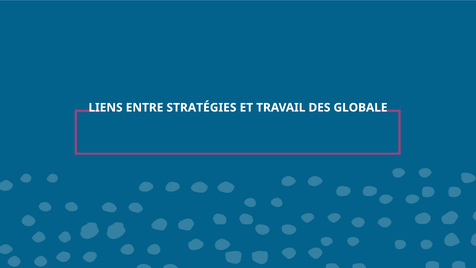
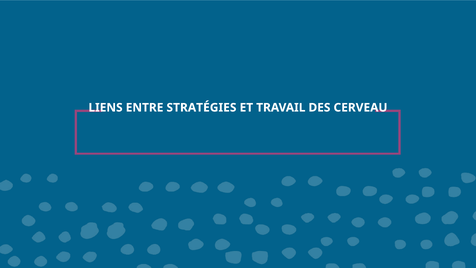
GLOBALE: GLOBALE -> CERVEAU
